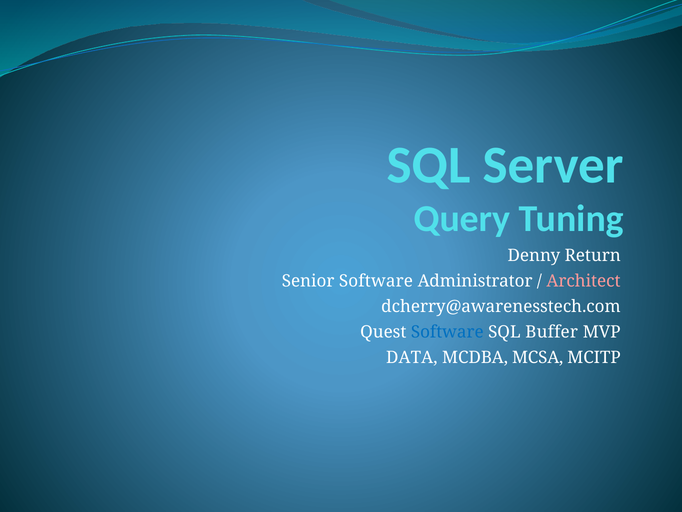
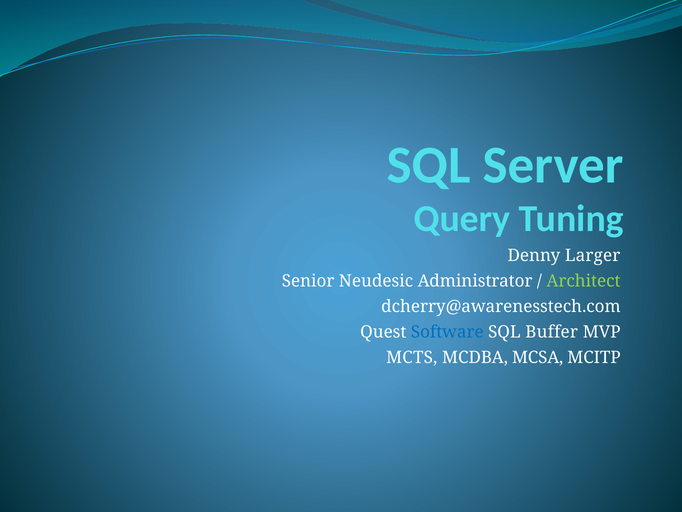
Return: Return -> Larger
Senior Software: Software -> Neudesic
Architect colour: pink -> light green
DATA: DATA -> MCTS
